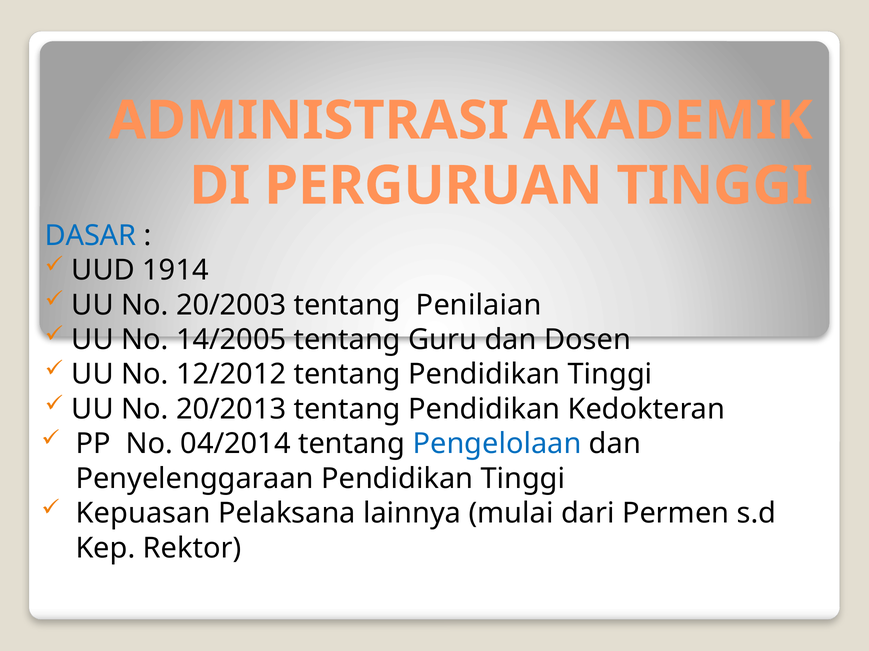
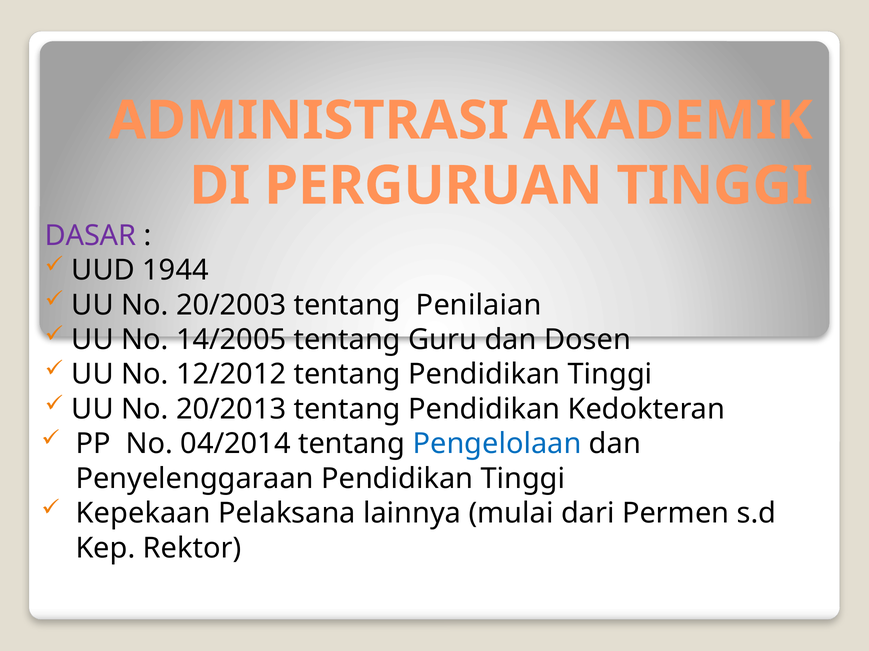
DASAR colour: blue -> purple
1914: 1914 -> 1944
Kepuasan: Kepuasan -> Kepekaan
